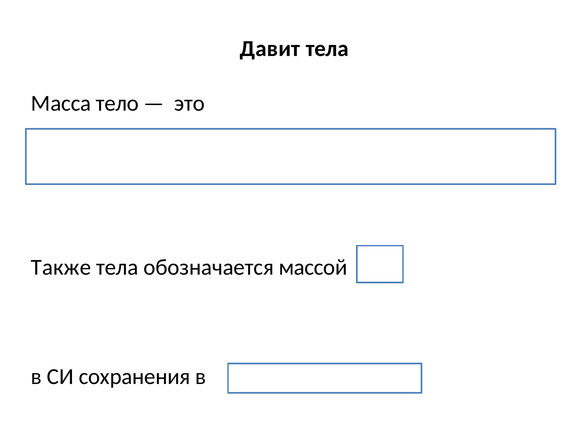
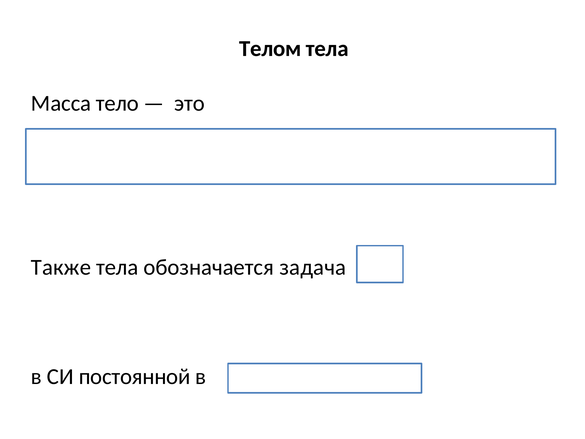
Давит: Давит -> Телом
массой: массой -> задача
сохранения: сохранения -> постоянной
